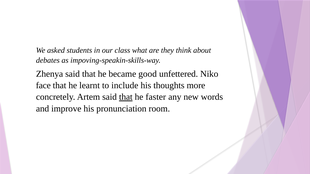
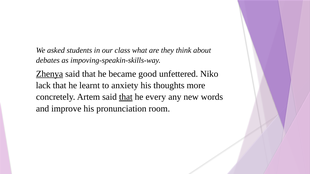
Zhenya underline: none -> present
face: face -> lack
include: include -> anxiety
faster: faster -> every
